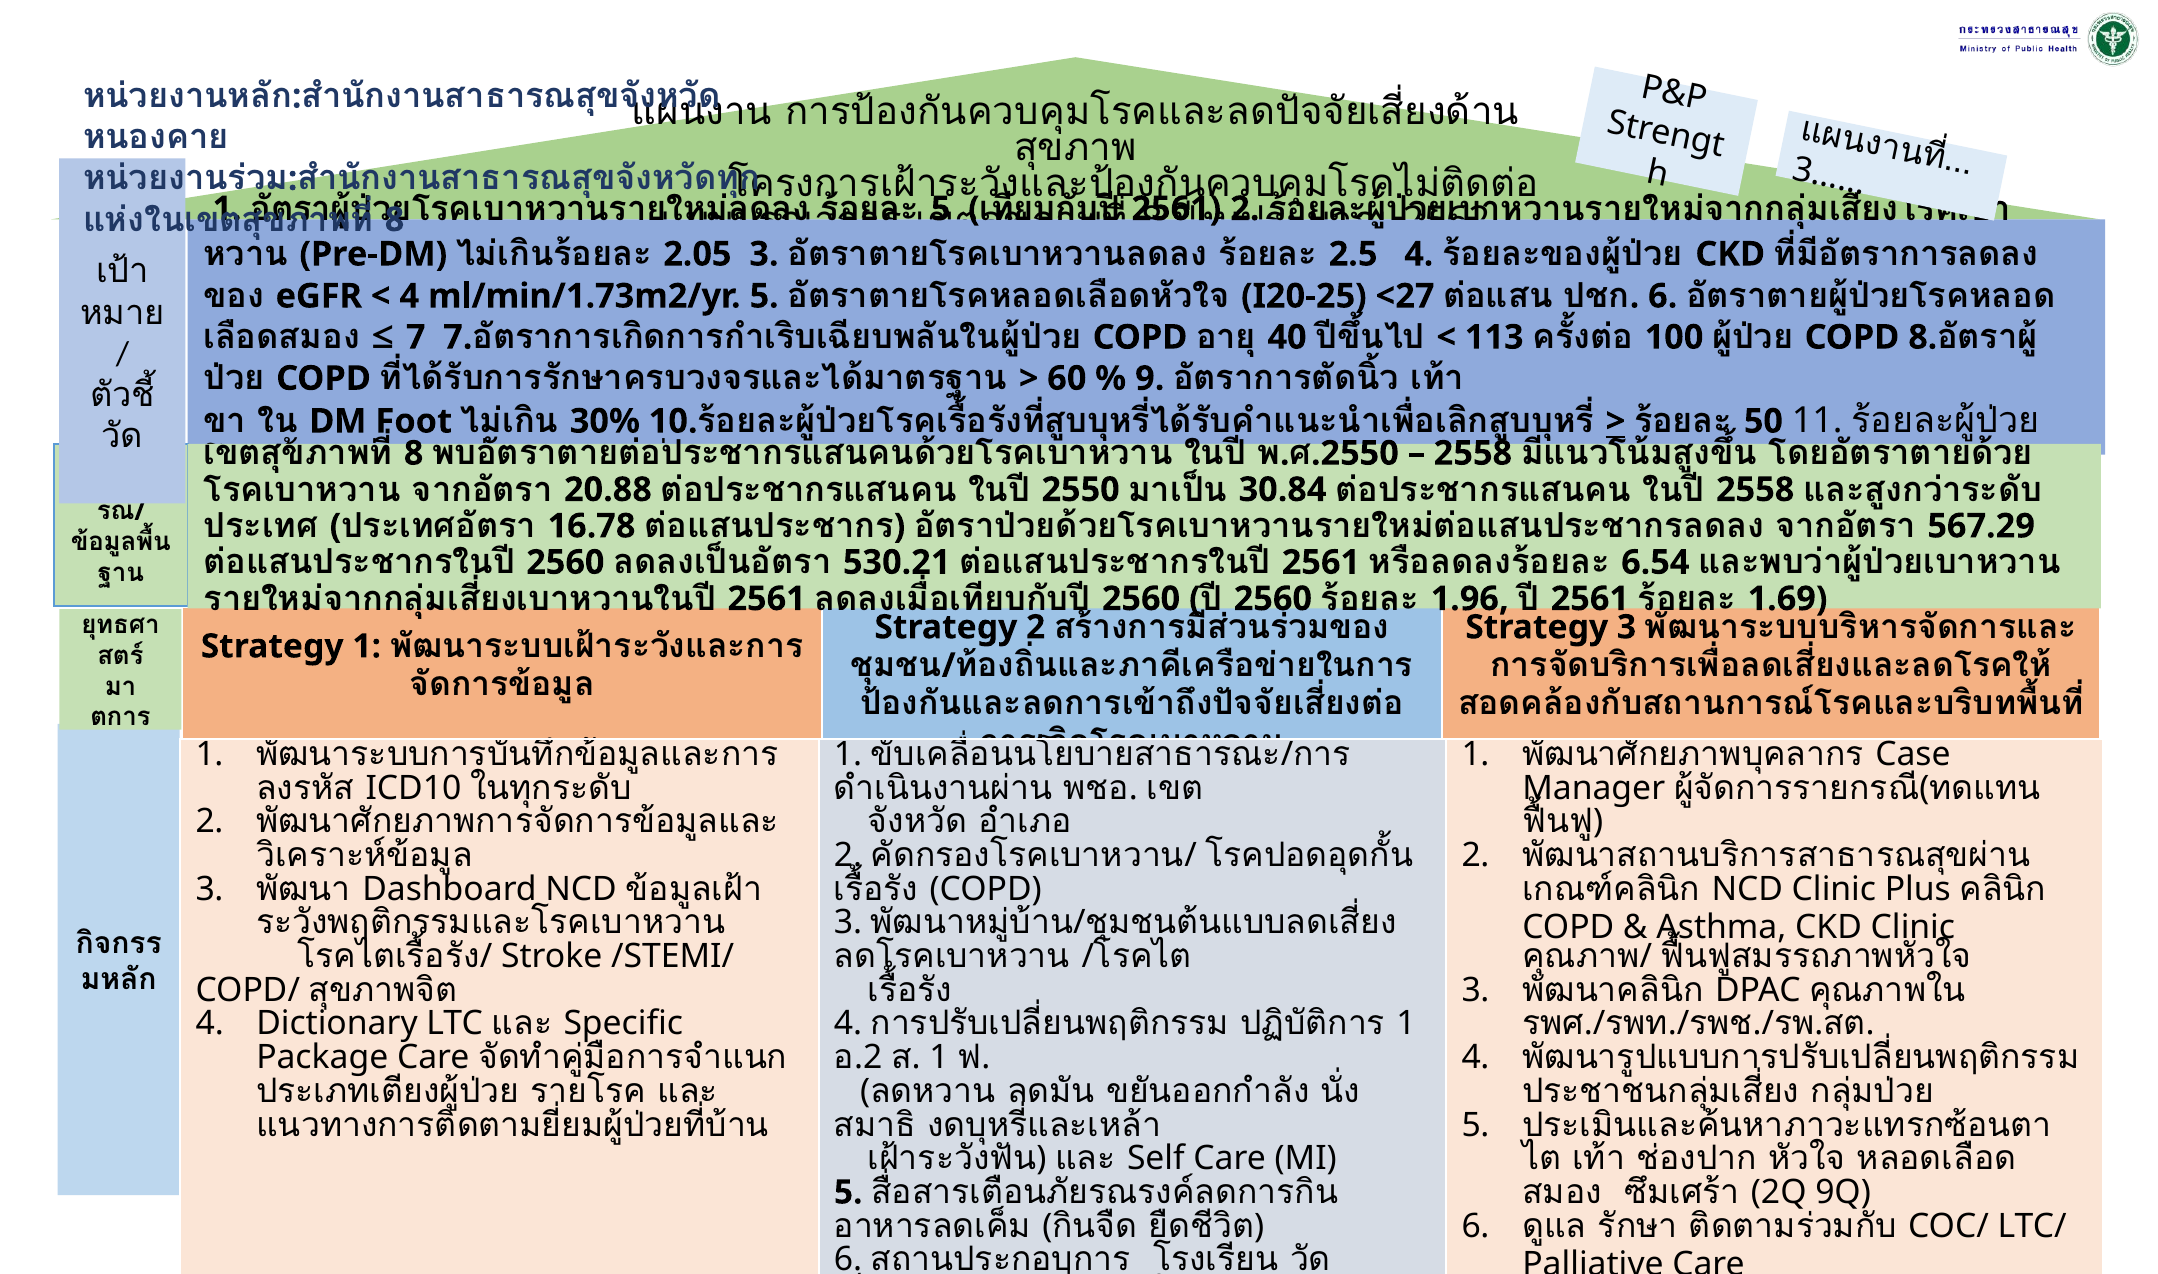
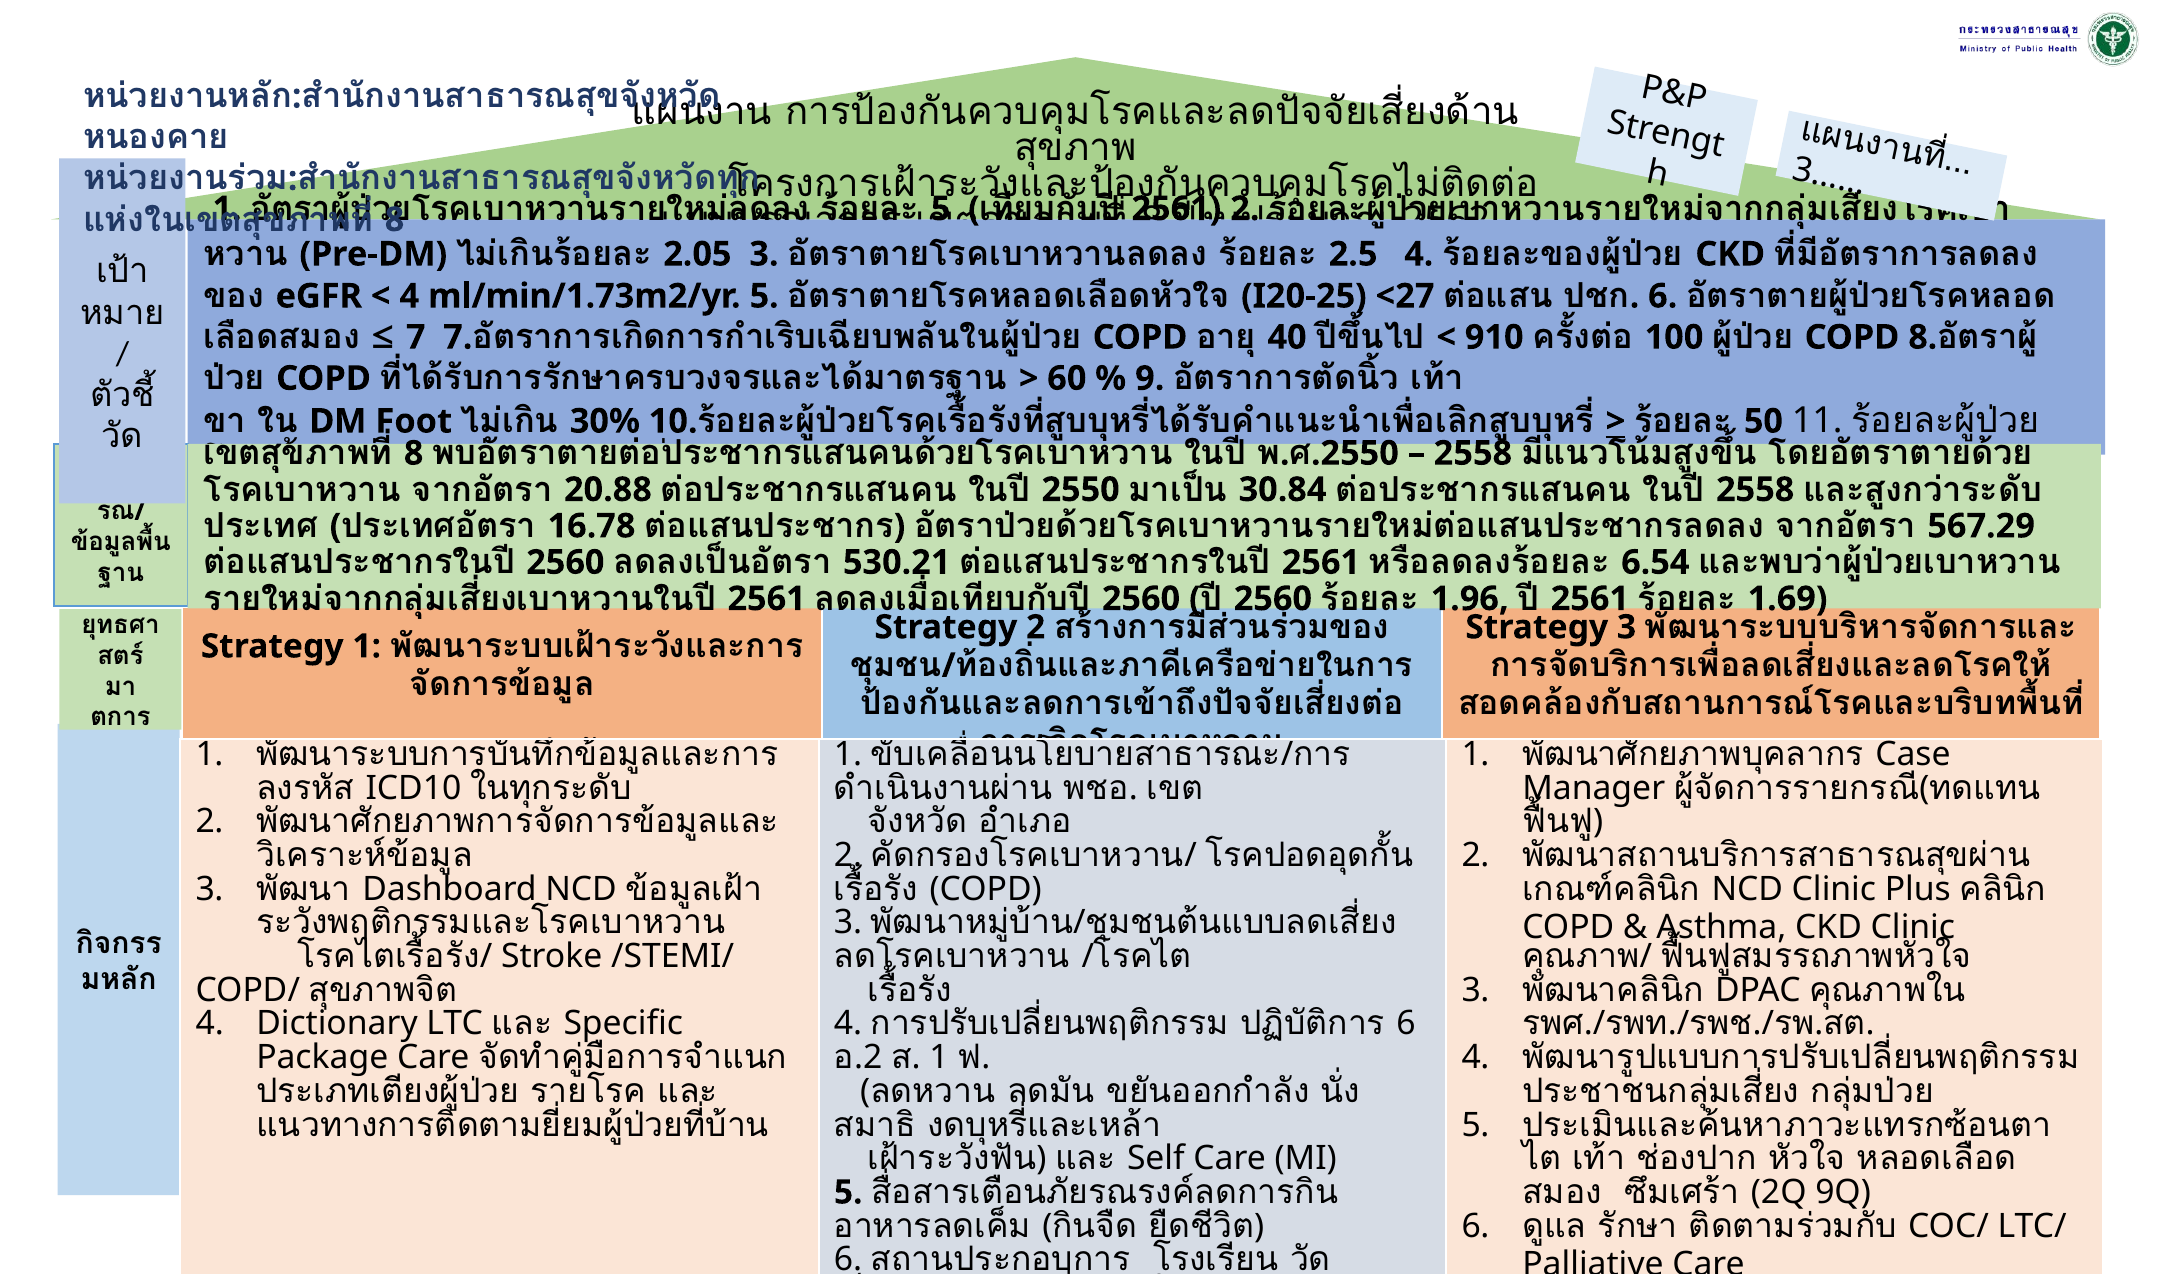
113: 113 -> 910
1 at (1406, 1024): 1 -> 6
